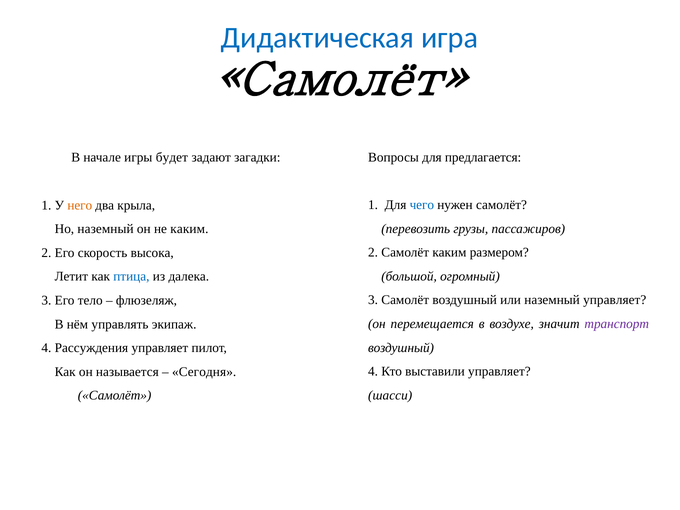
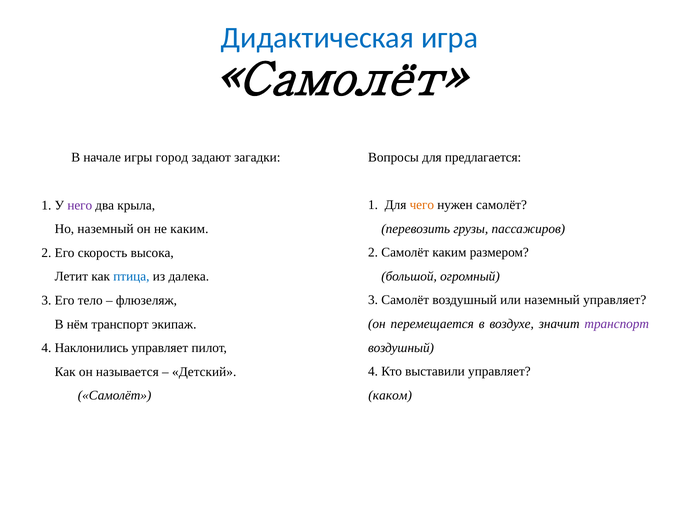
будет: будет -> город
чего colour: blue -> orange
него colour: orange -> purple
нём управлять: управлять -> транспорт
Рассуждения: Рассуждения -> Наклонились
Сегодня: Сегодня -> Детский
шасси: шасси -> каком
